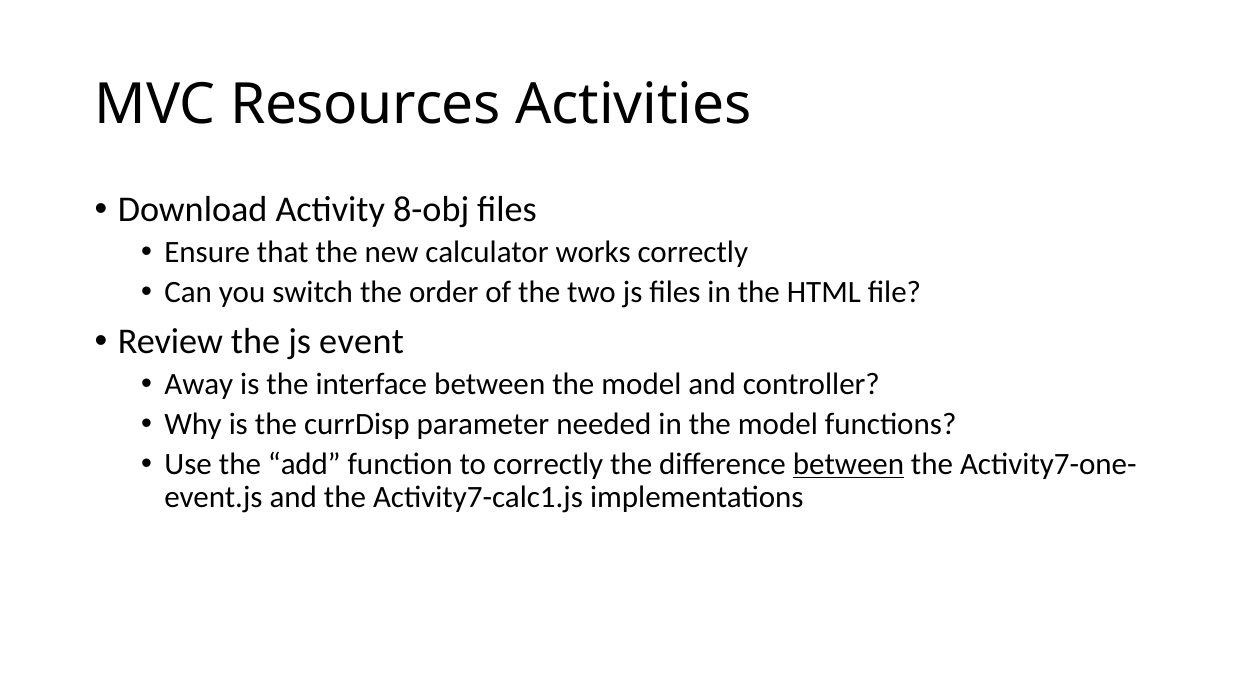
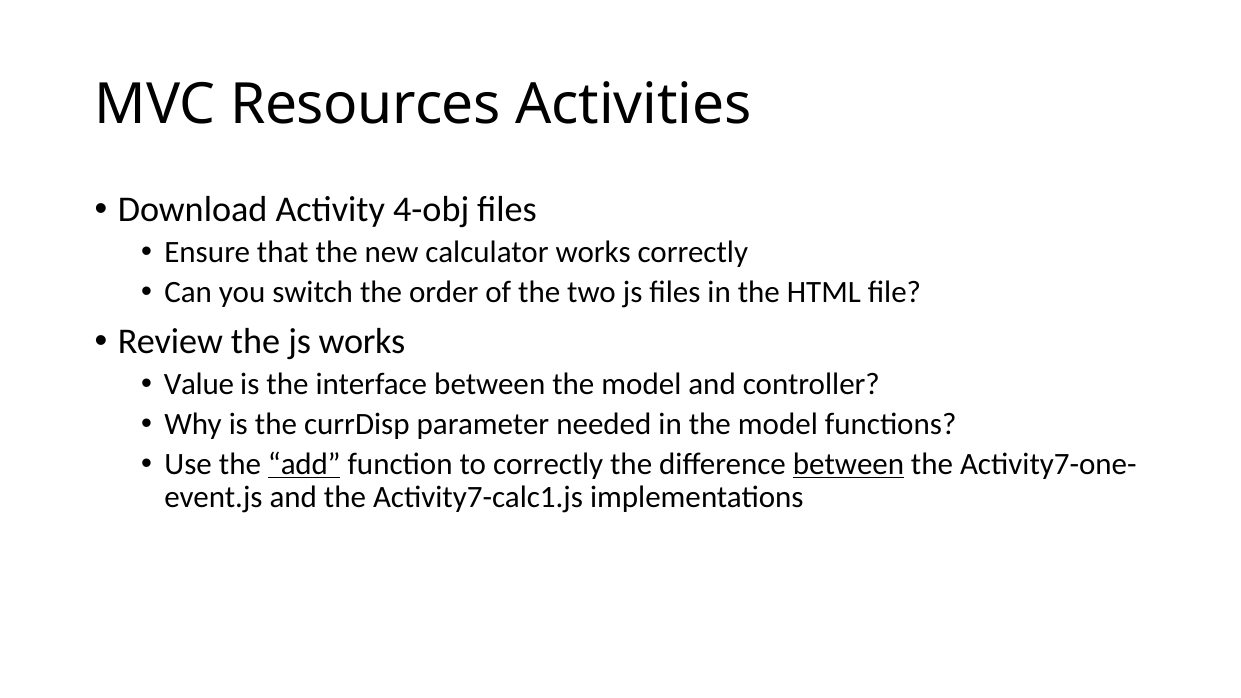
8-obj: 8-obj -> 4-obj
js event: event -> works
Away: Away -> Value
add underline: none -> present
